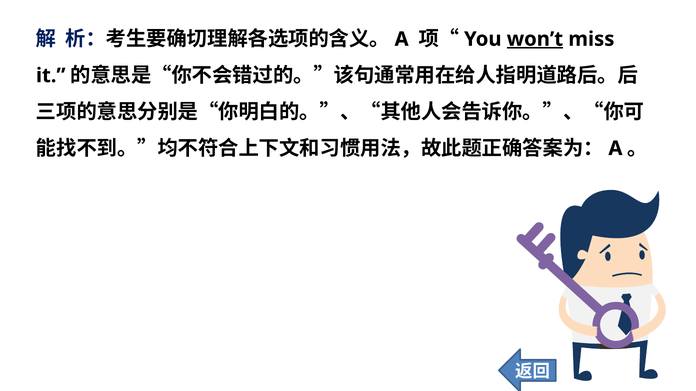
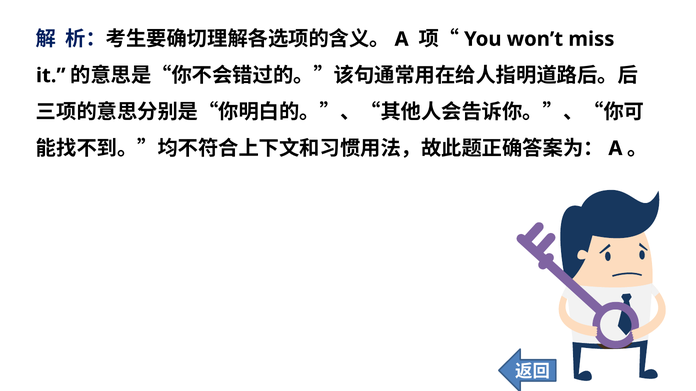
won’t underline: present -> none
